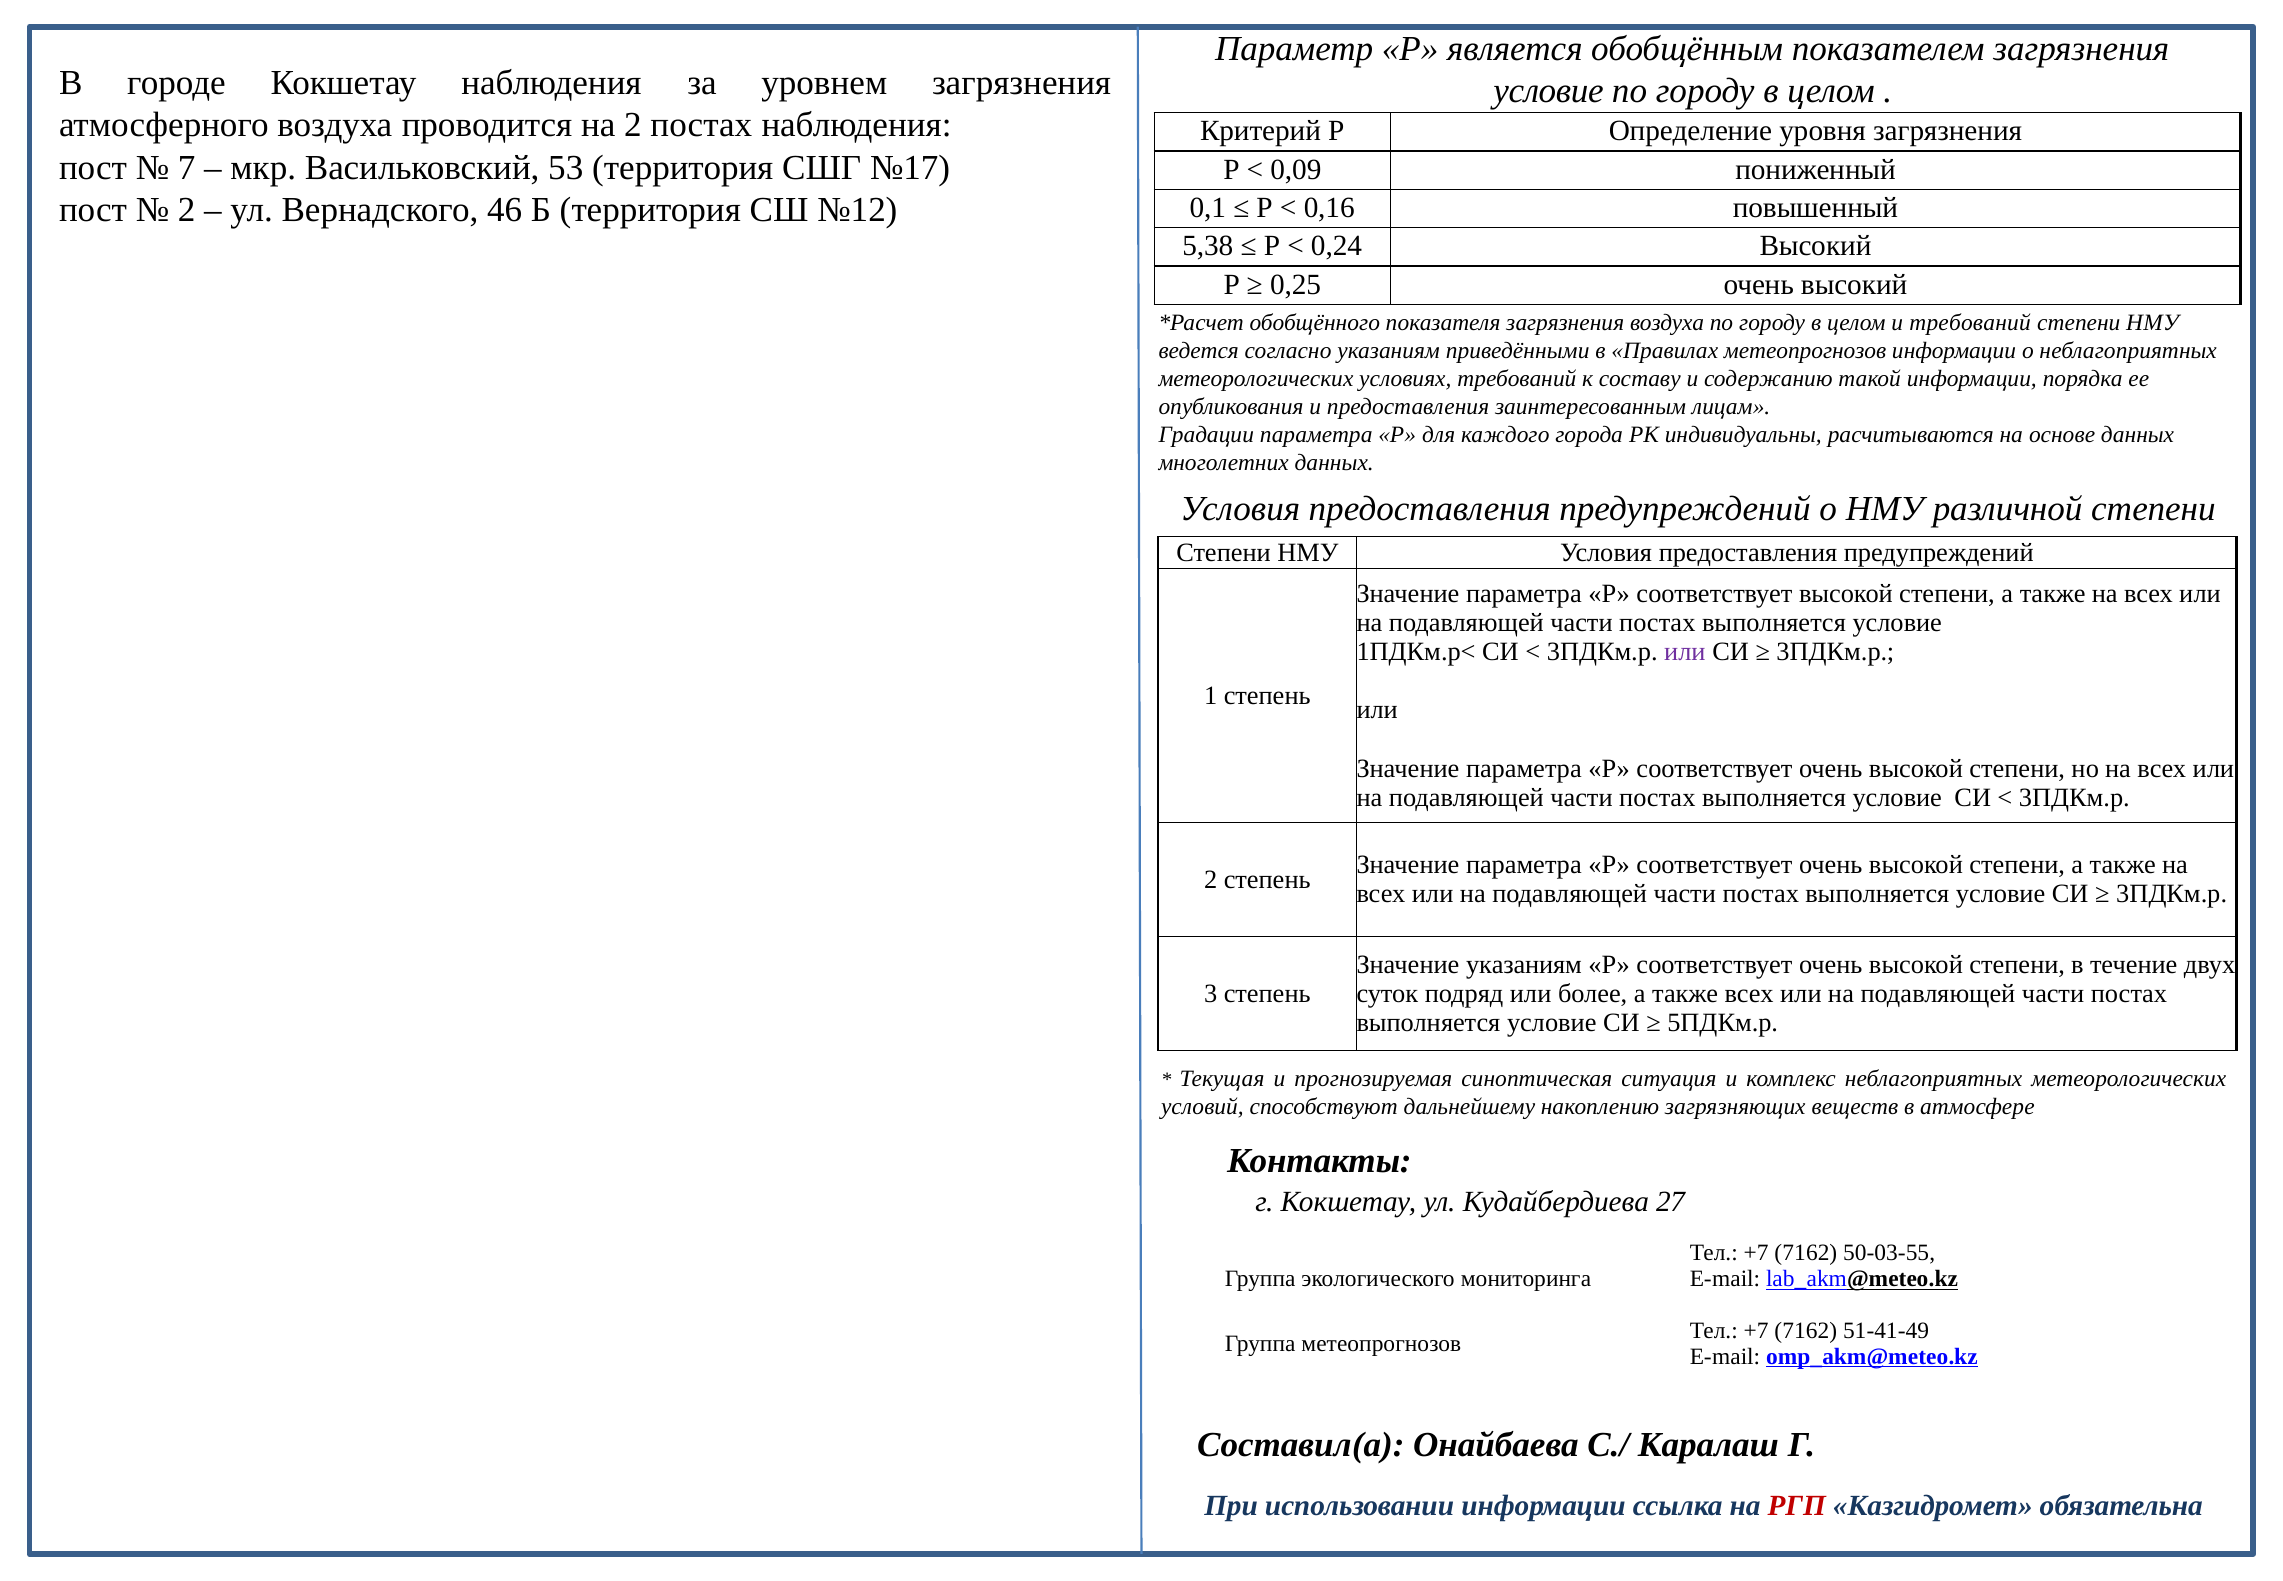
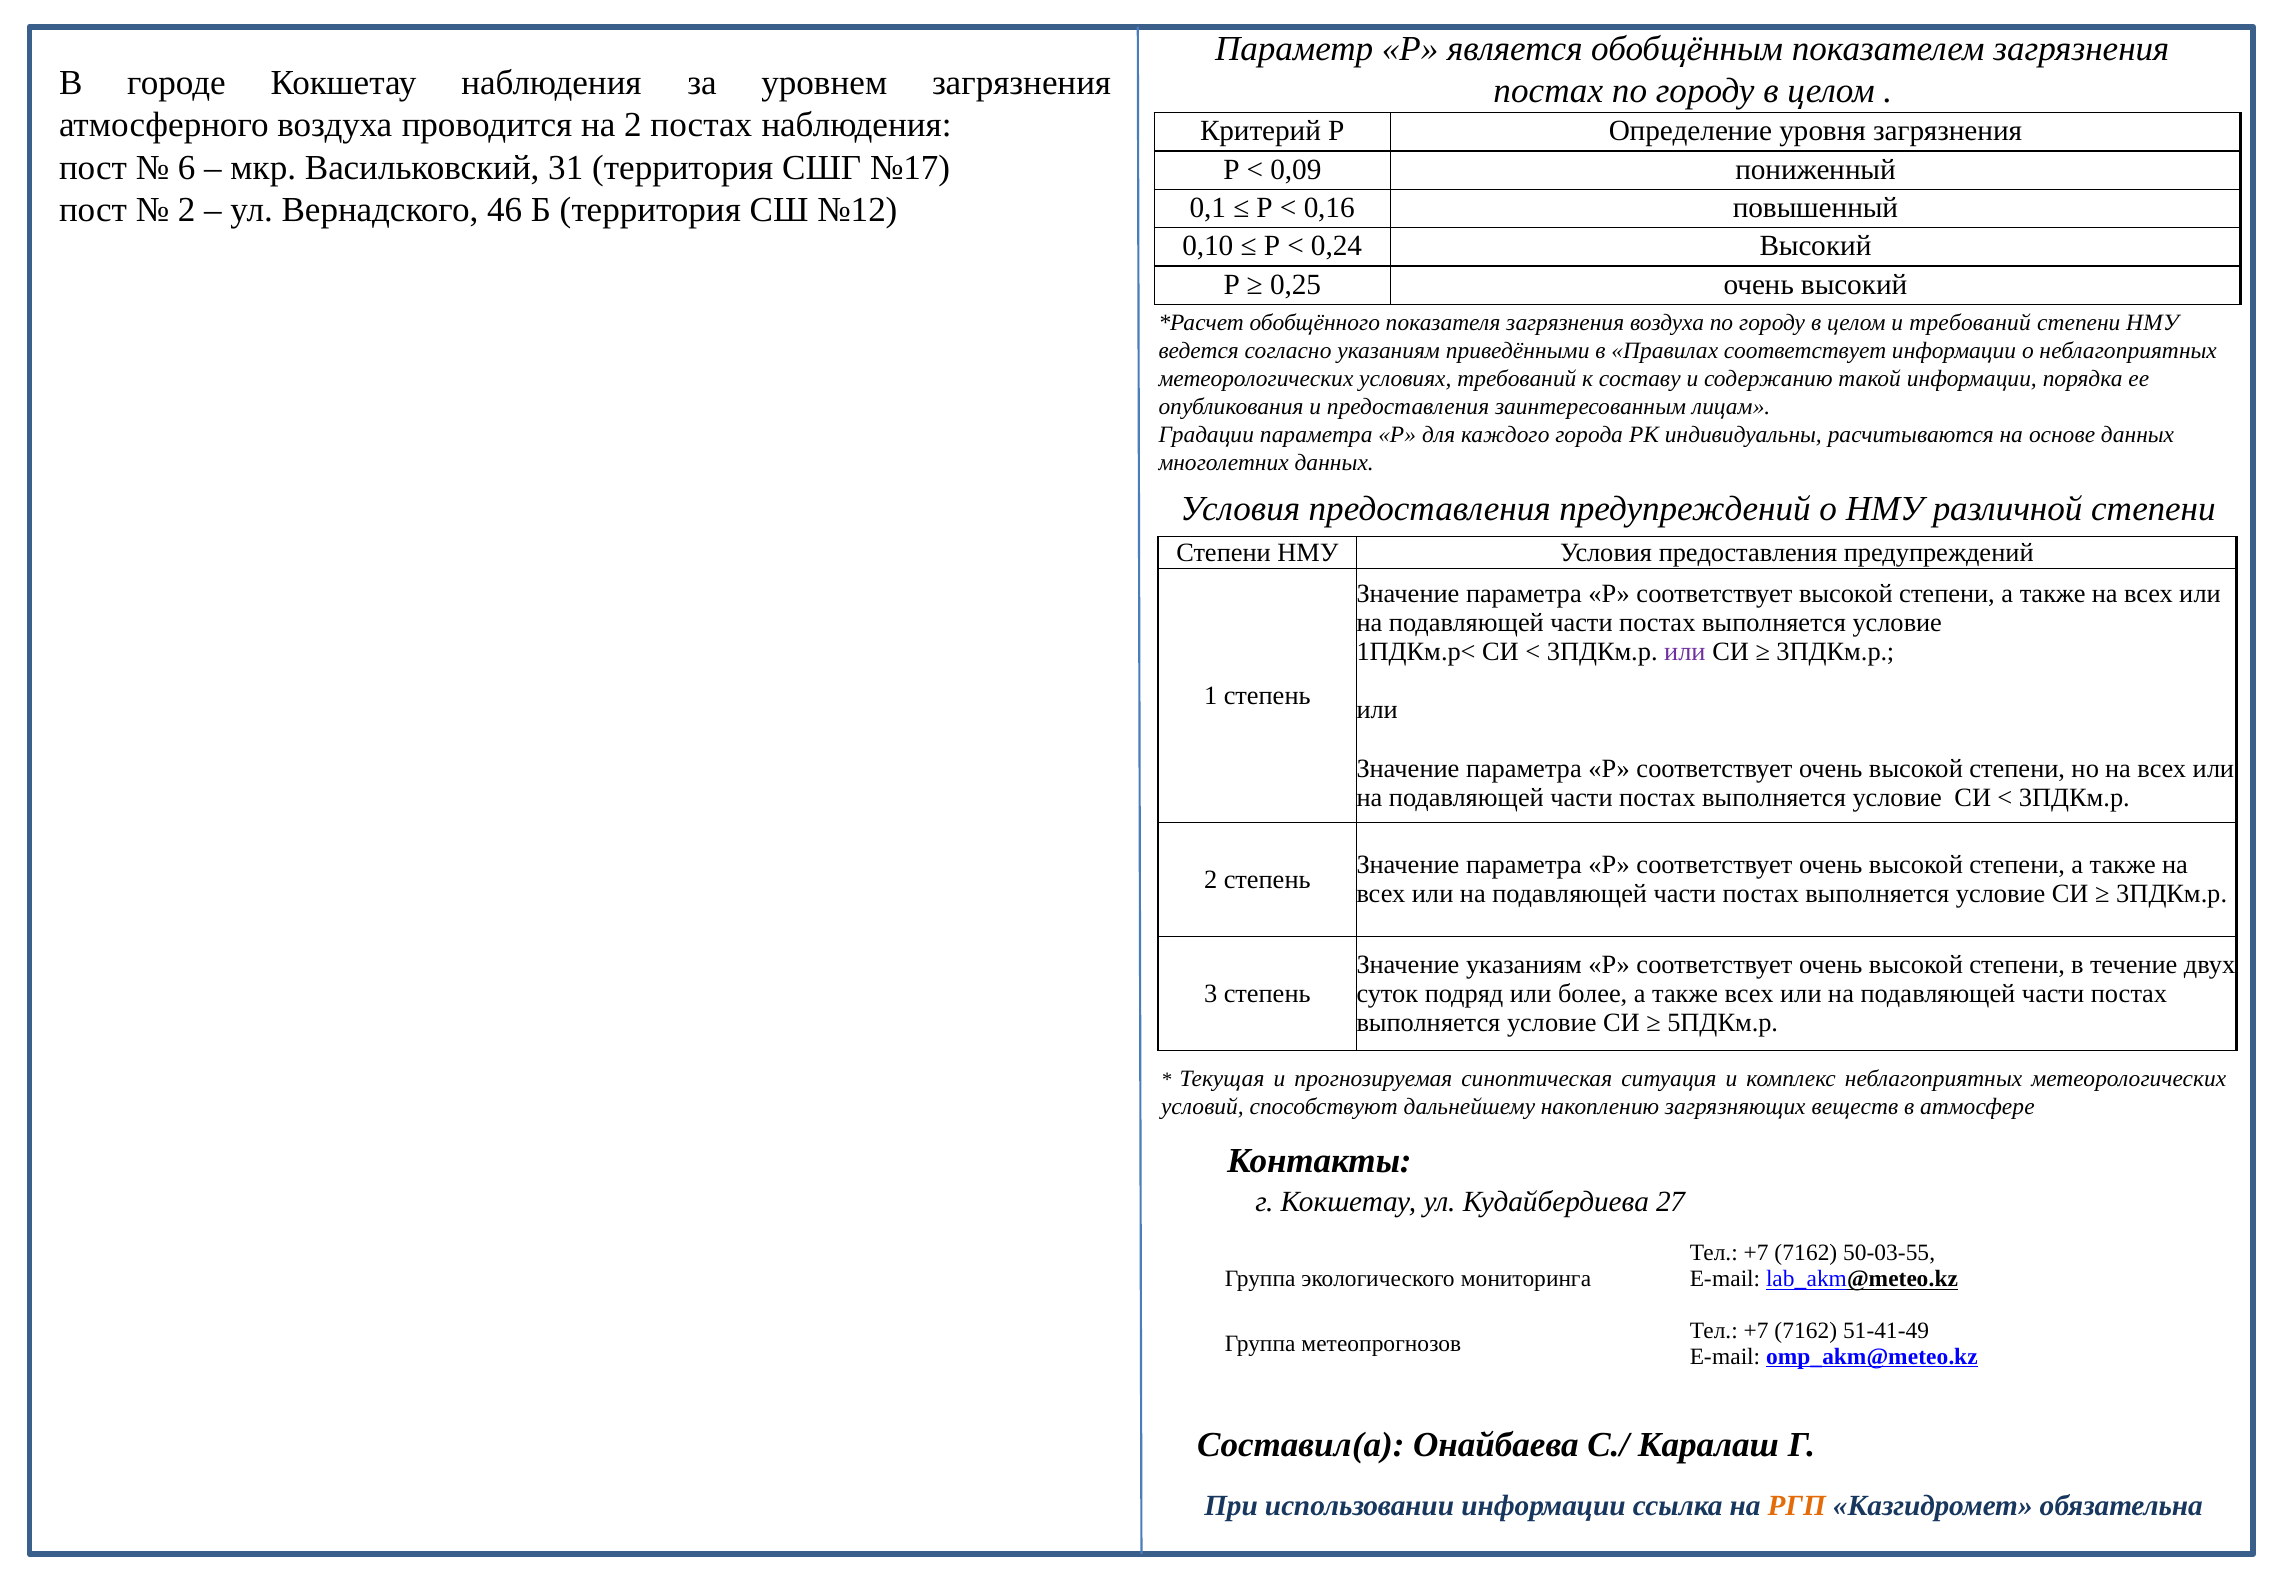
условие at (1548, 91): условие -> постах
7: 7 -> 6
53: 53 -> 31
5,38: 5,38 -> 0,10
Правилах метеопрогнозов: метеопрогнозов -> соответствует
РГП colour: red -> orange
